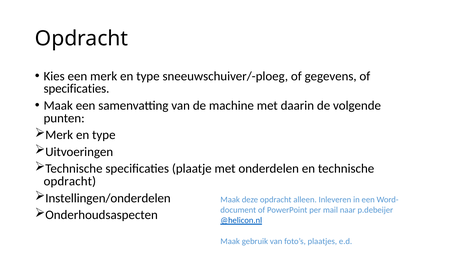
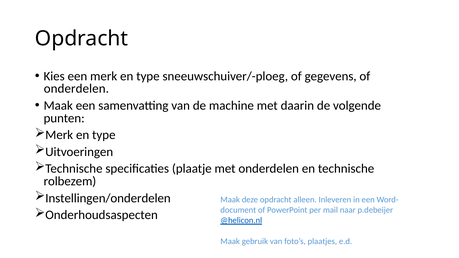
specificaties at (76, 89): specificaties -> onderdelen
opdracht at (70, 181): opdracht -> rolbezem
